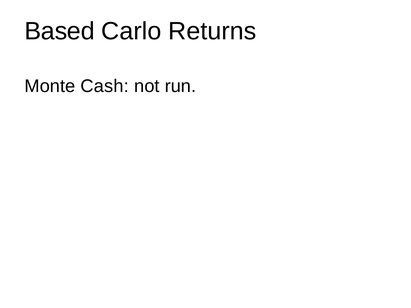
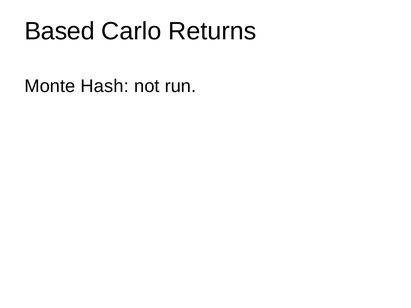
Cash: Cash -> Hash
